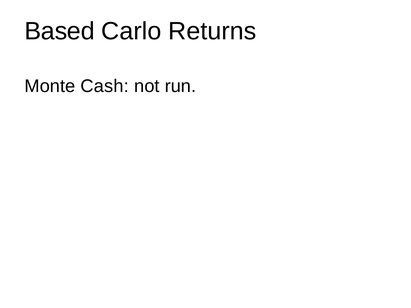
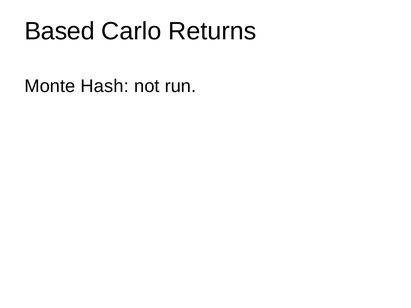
Cash: Cash -> Hash
